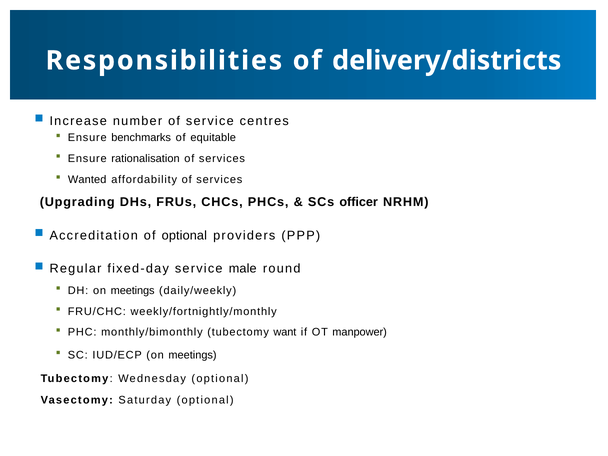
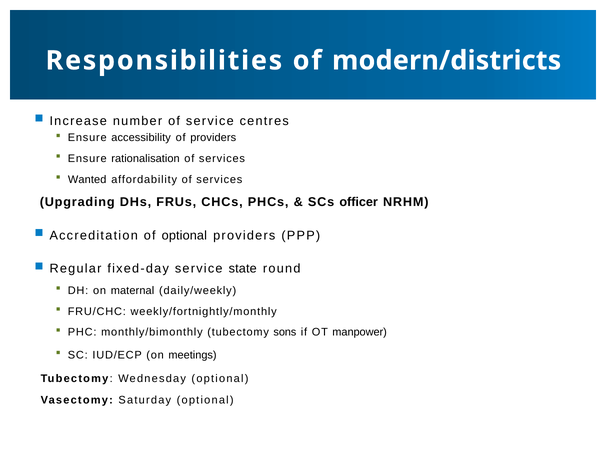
delivery/districts: delivery/districts -> modern/districts
benchmarks: benchmarks -> accessibility
of equitable: equitable -> providers
male: male -> state
DH on meetings: meetings -> maternal
want: want -> sons
